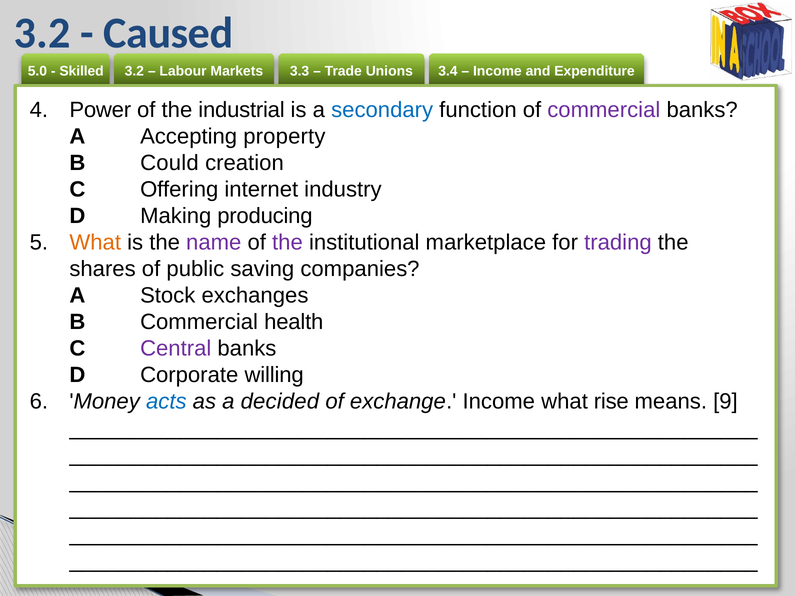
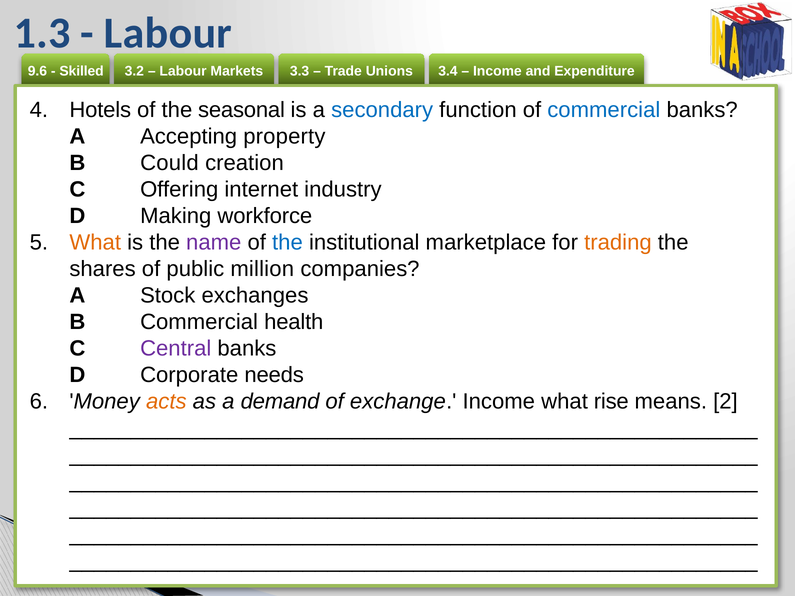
3.2 at (42, 33): 3.2 -> 1.3
Caused at (168, 33): Caused -> Labour
5.0: 5.0 -> 9.6
Power: Power -> Hotels
industrial: industrial -> seasonal
commercial at (604, 110) colour: purple -> blue
producing: producing -> workforce
the at (287, 243) colour: purple -> blue
trading colour: purple -> orange
saving: saving -> million
willing: willing -> needs
acts colour: blue -> orange
decided: decided -> demand
9: 9 -> 2
